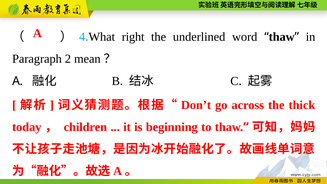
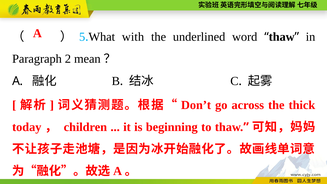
4: 4 -> 5
right: right -> with
